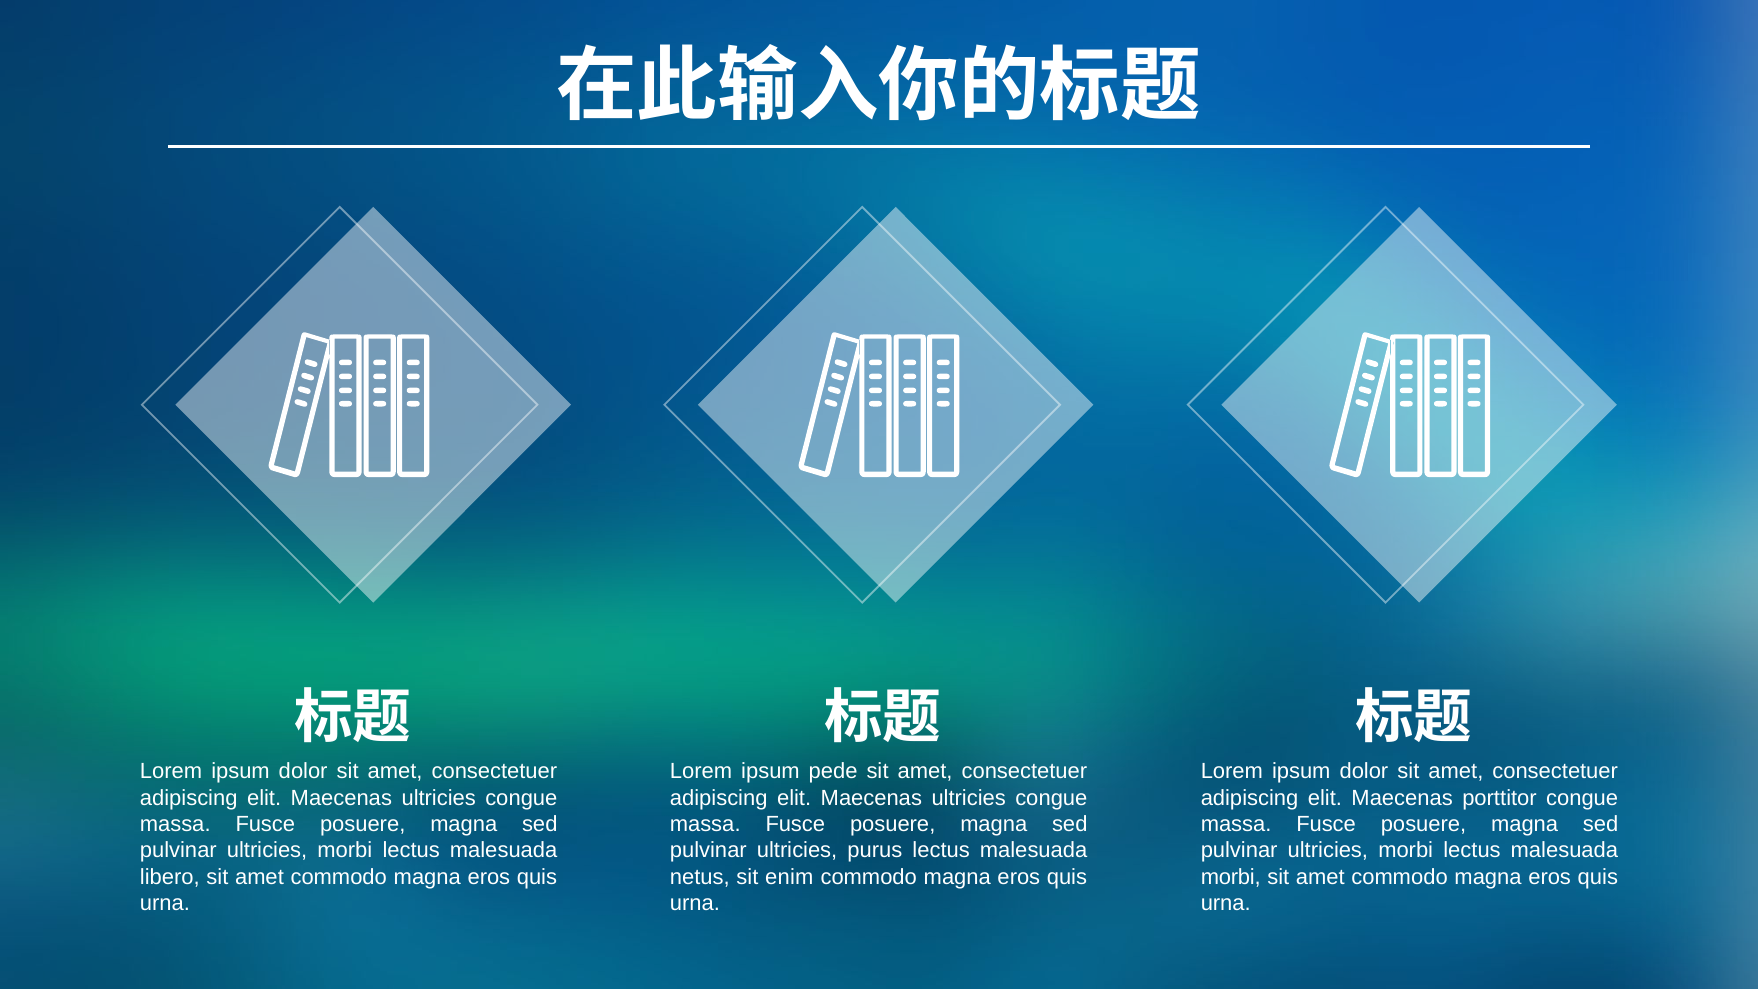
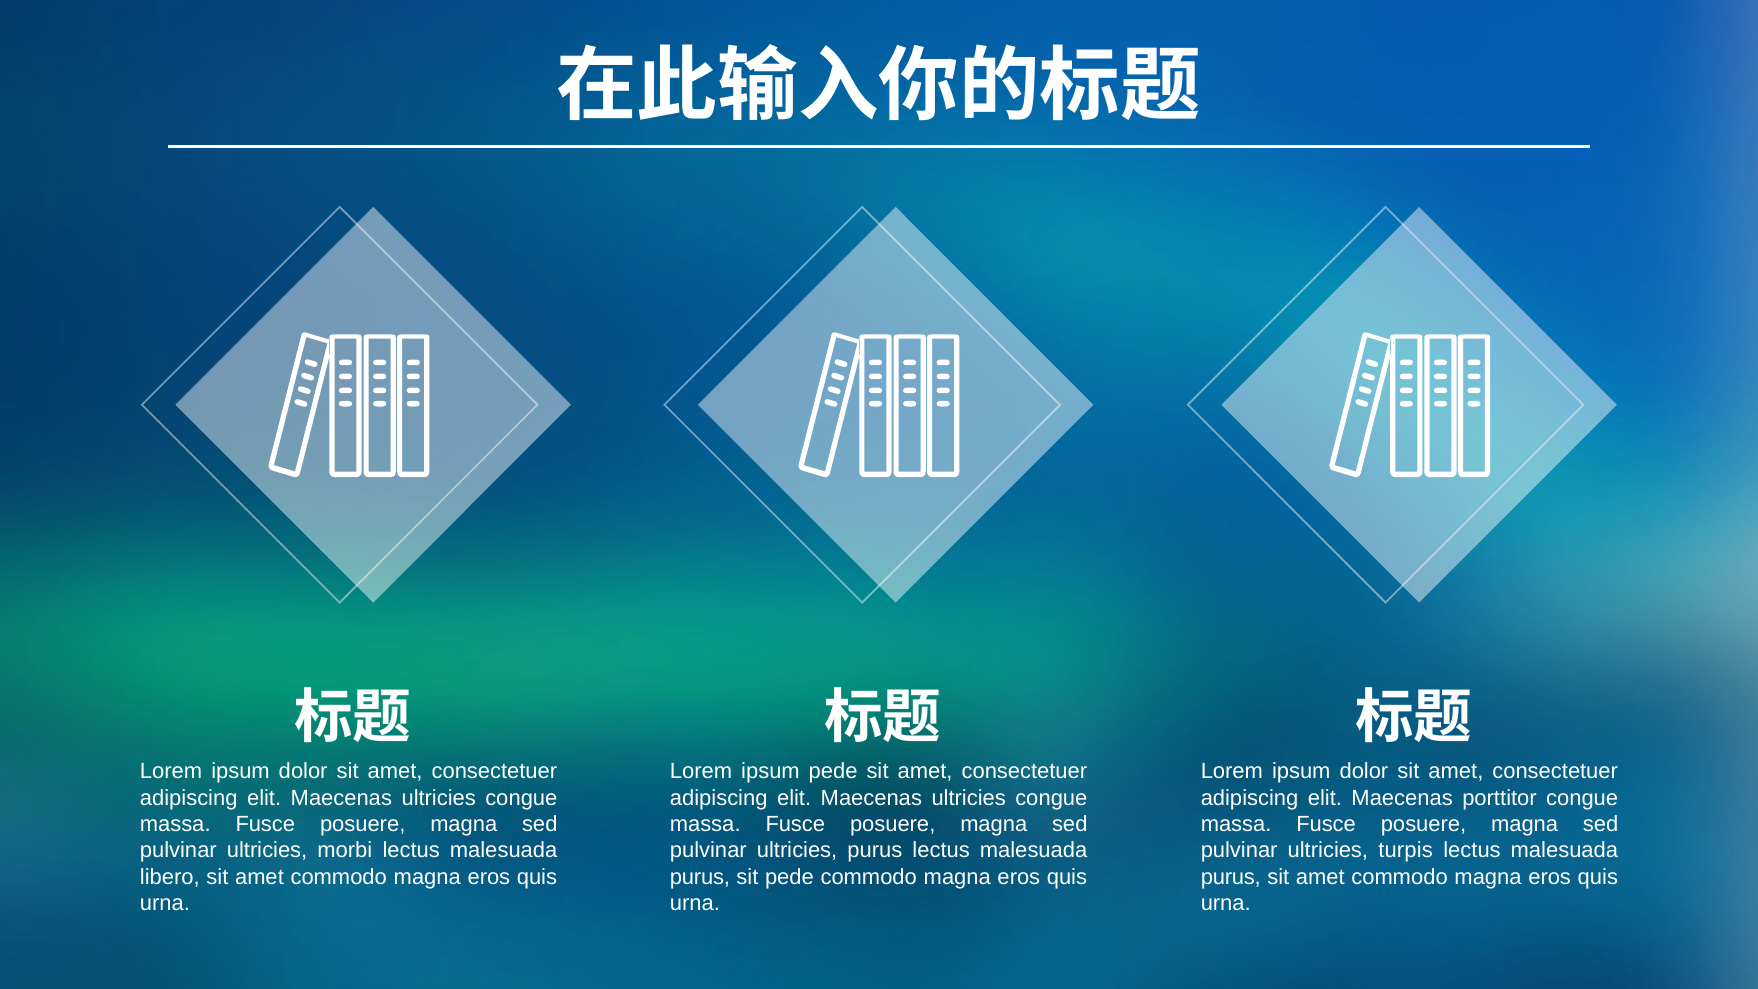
morbi at (1406, 850): morbi -> turpis
netus at (700, 877): netus -> purus
sit enim: enim -> pede
morbi at (1231, 877): morbi -> purus
